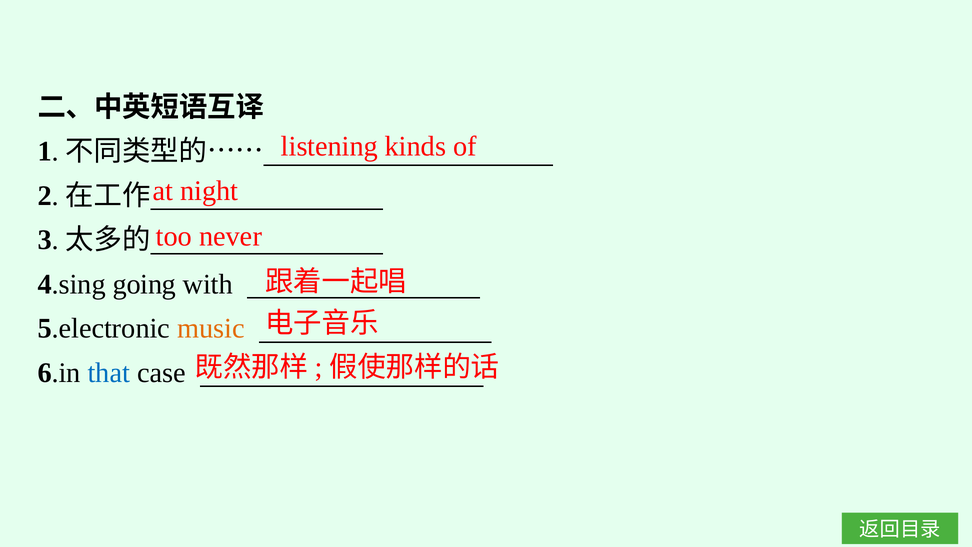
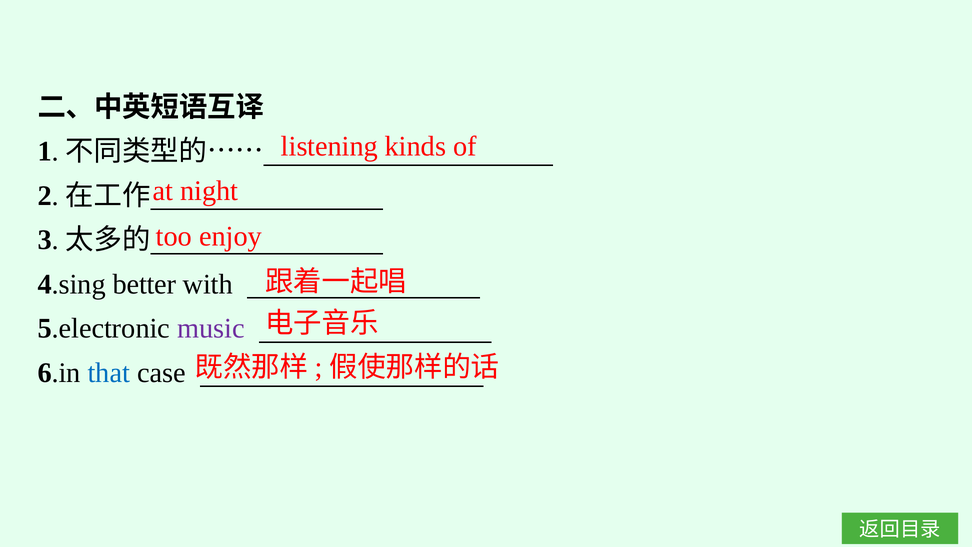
never: never -> enjoy
going: going -> better
music colour: orange -> purple
